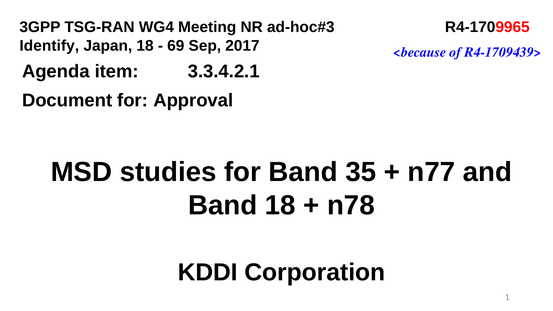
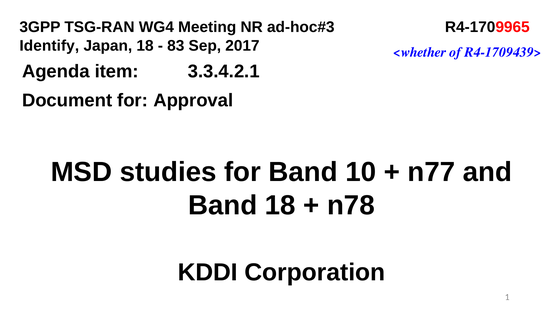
69: 69 -> 83
<because: <because -> <whether
35: 35 -> 10
